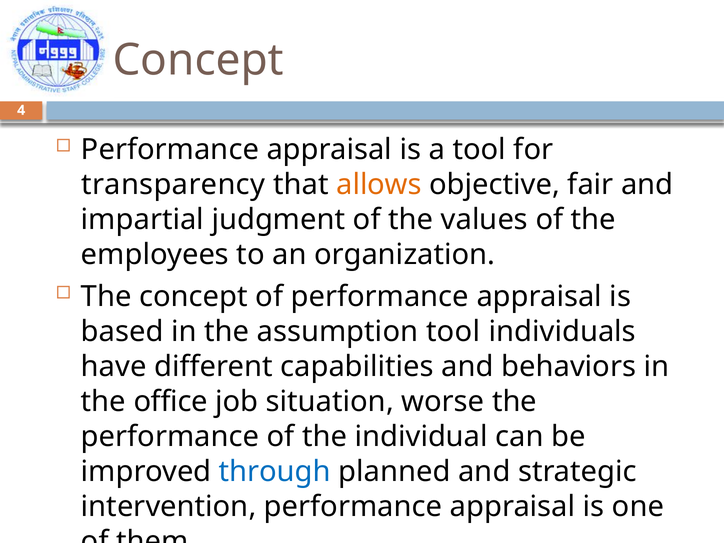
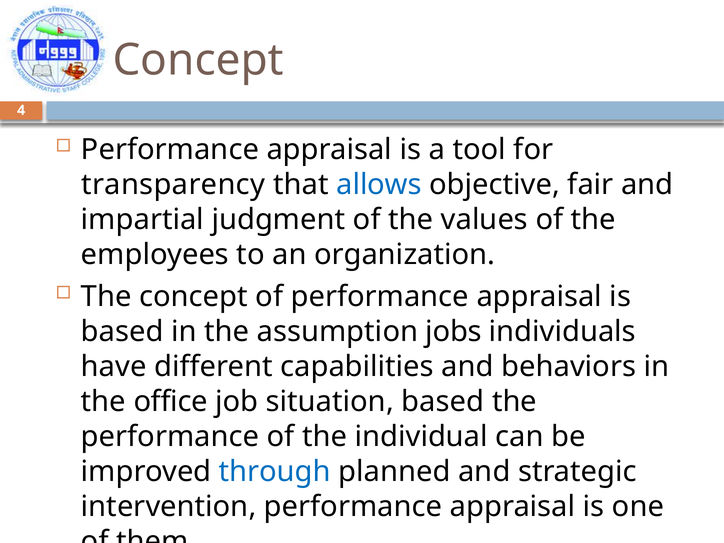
allows colour: orange -> blue
assumption tool: tool -> jobs
situation worse: worse -> based
